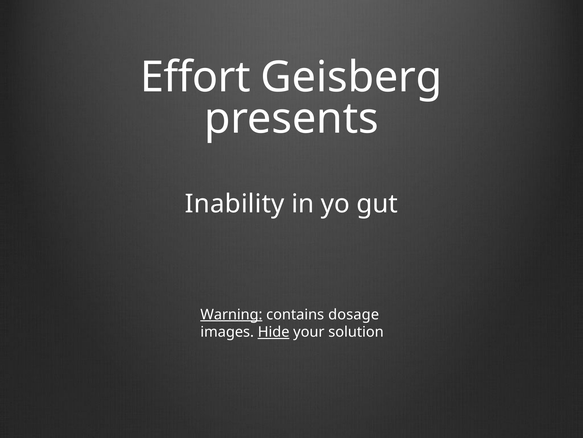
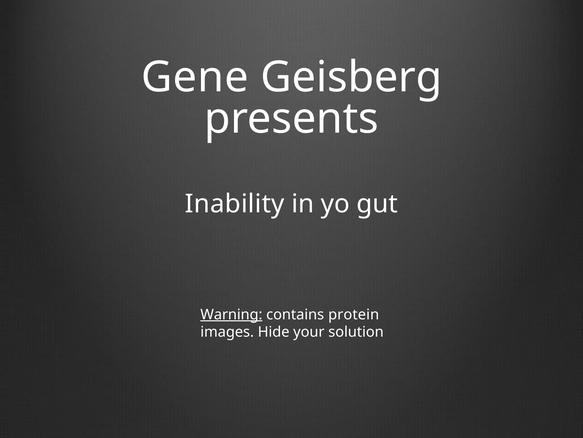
Effort: Effort -> Gene
dosage: dosage -> protein
Hide underline: present -> none
